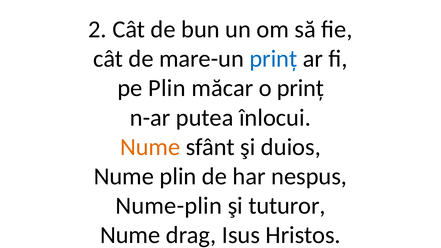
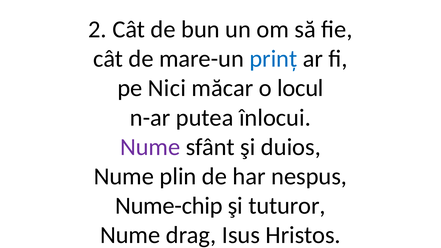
pe Plin: Plin -> Nici
o prinț: prinț -> locul
Nume at (150, 147) colour: orange -> purple
Nume-plin: Nume-plin -> Nume-chip
